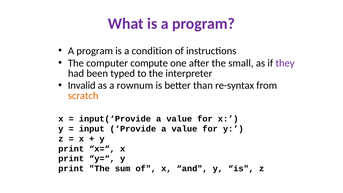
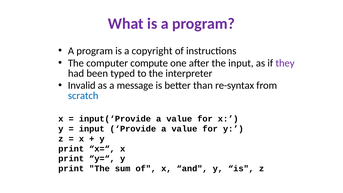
condition: condition -> copyright
the small: small -> input
rownum: rownum -> message
scratch colour: orange -> blue
